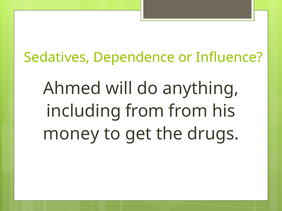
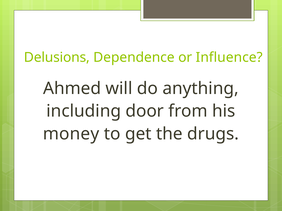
Sedatives: Sedatives -> Delusions
including from: from -> door
